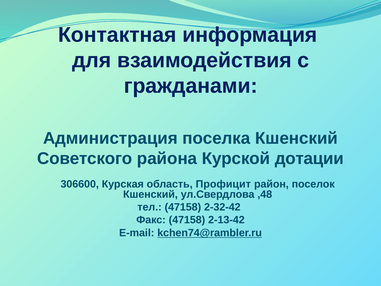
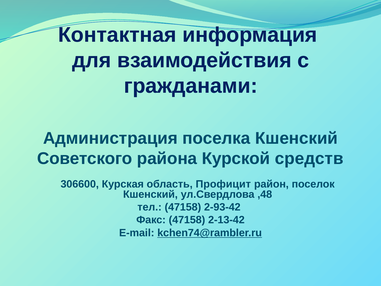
дотации: дотации -> средств
2-32-42: 2-32-42 -> 2-93-42
